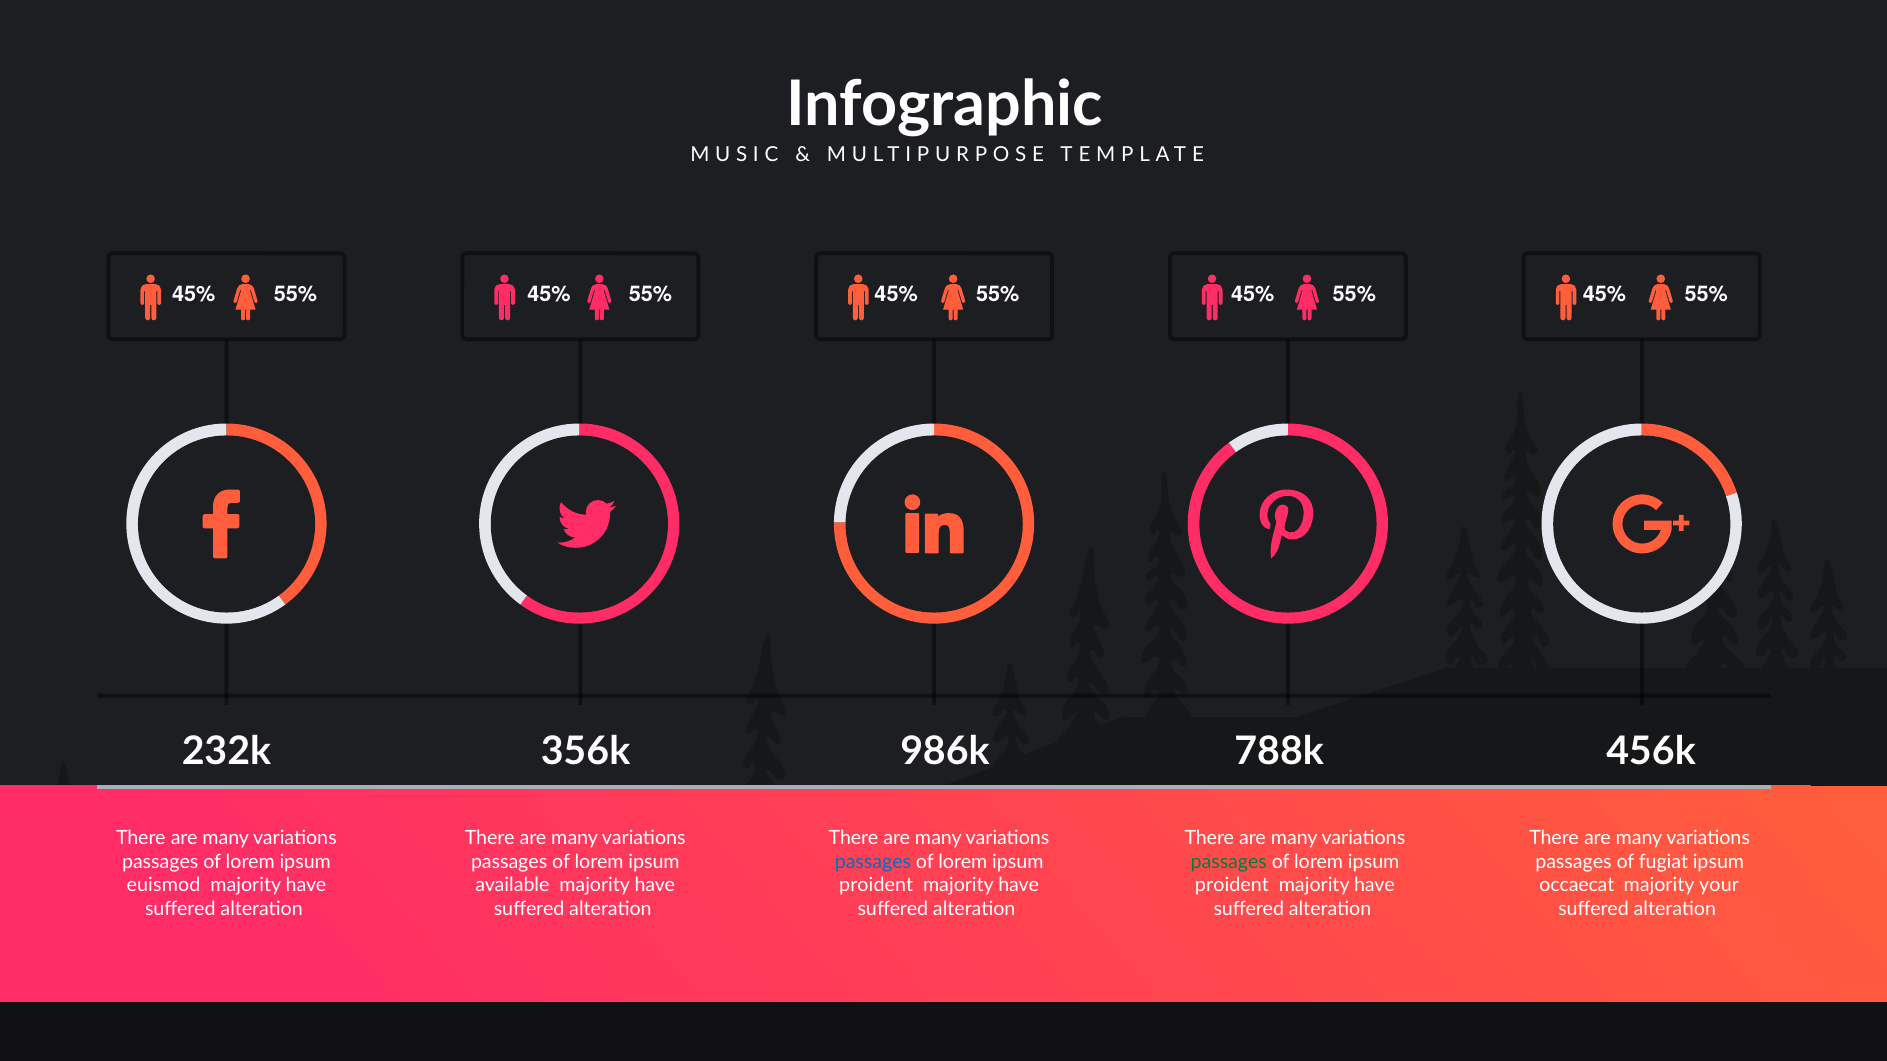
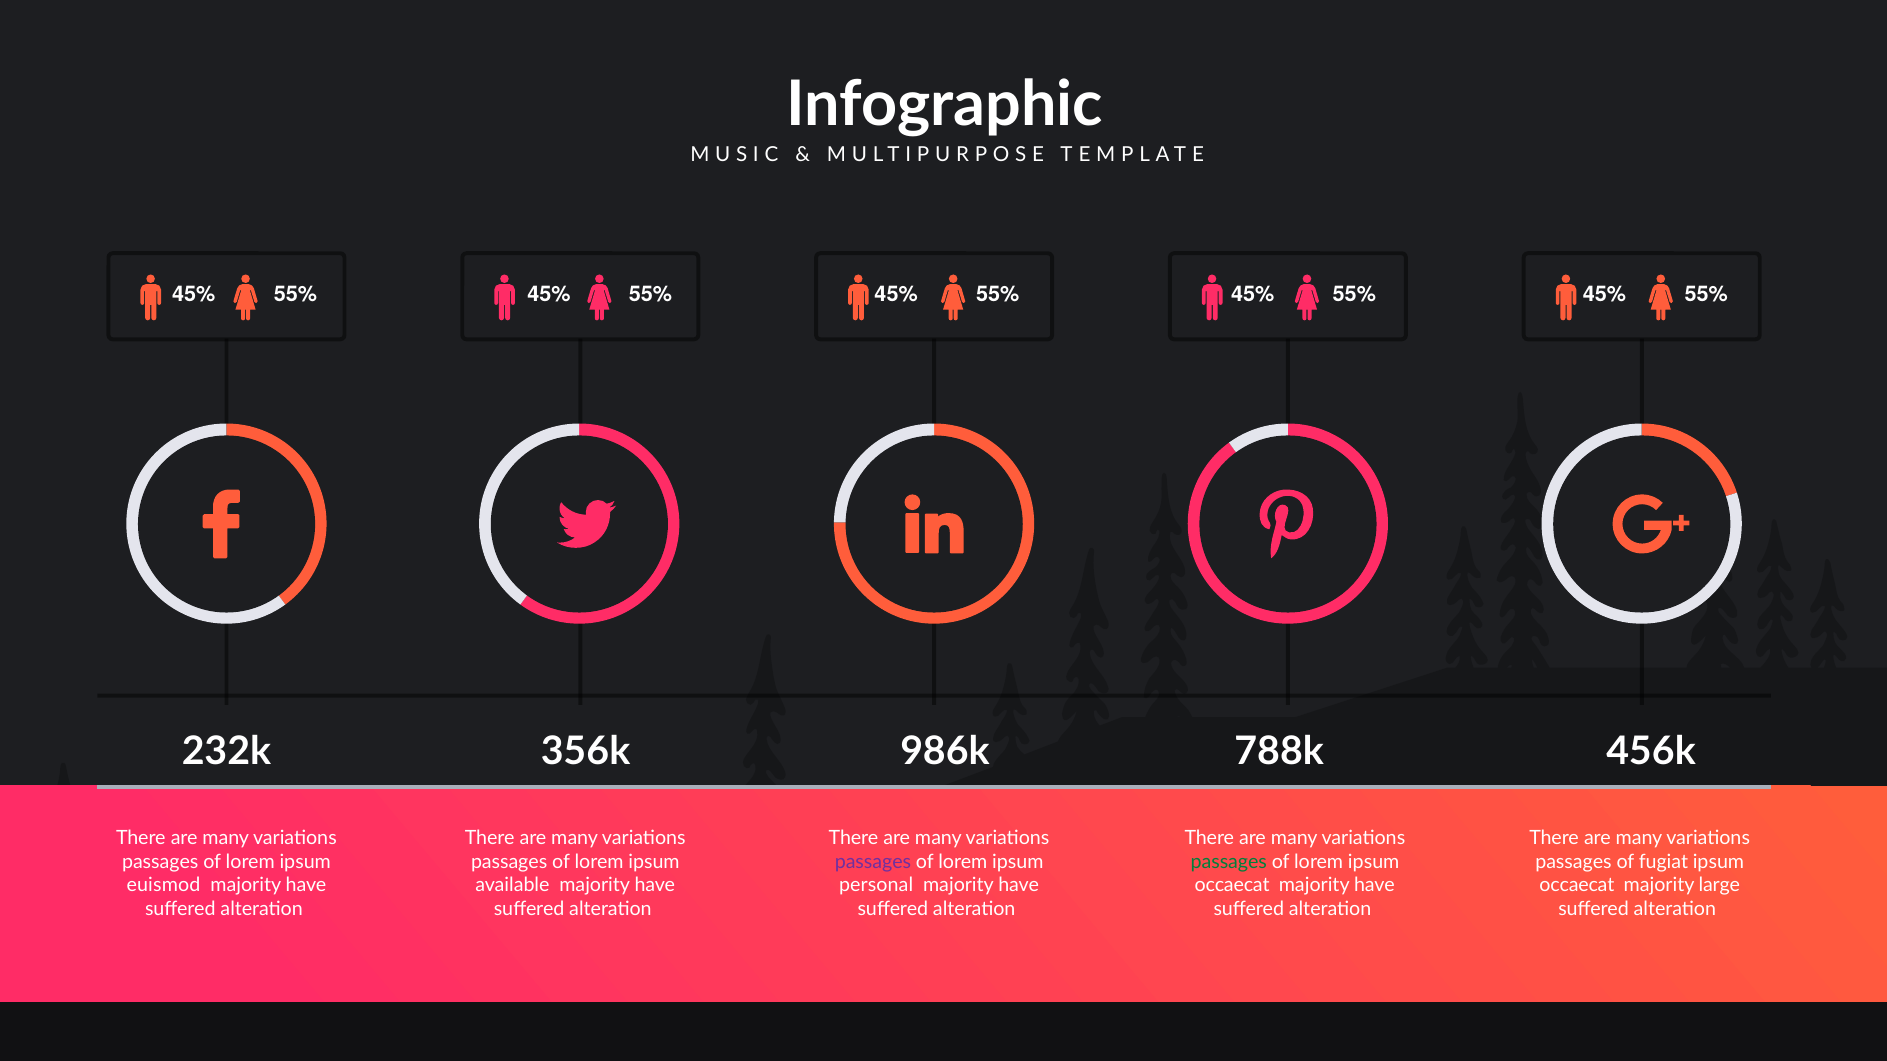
passages at (873, 862) colour: blue -> purple
proident at (876, 885): proident -> personal
proident at (1232, 885): proident -> occaecat
your: your -> large
